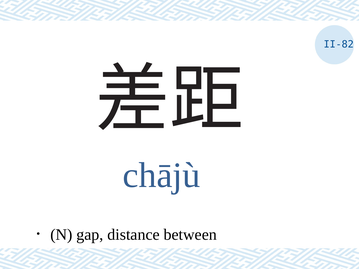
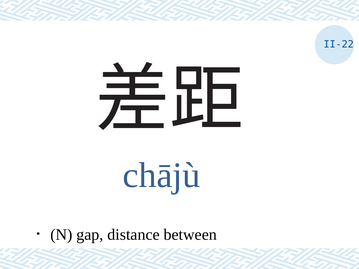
II-82: II-82 -> II-22
